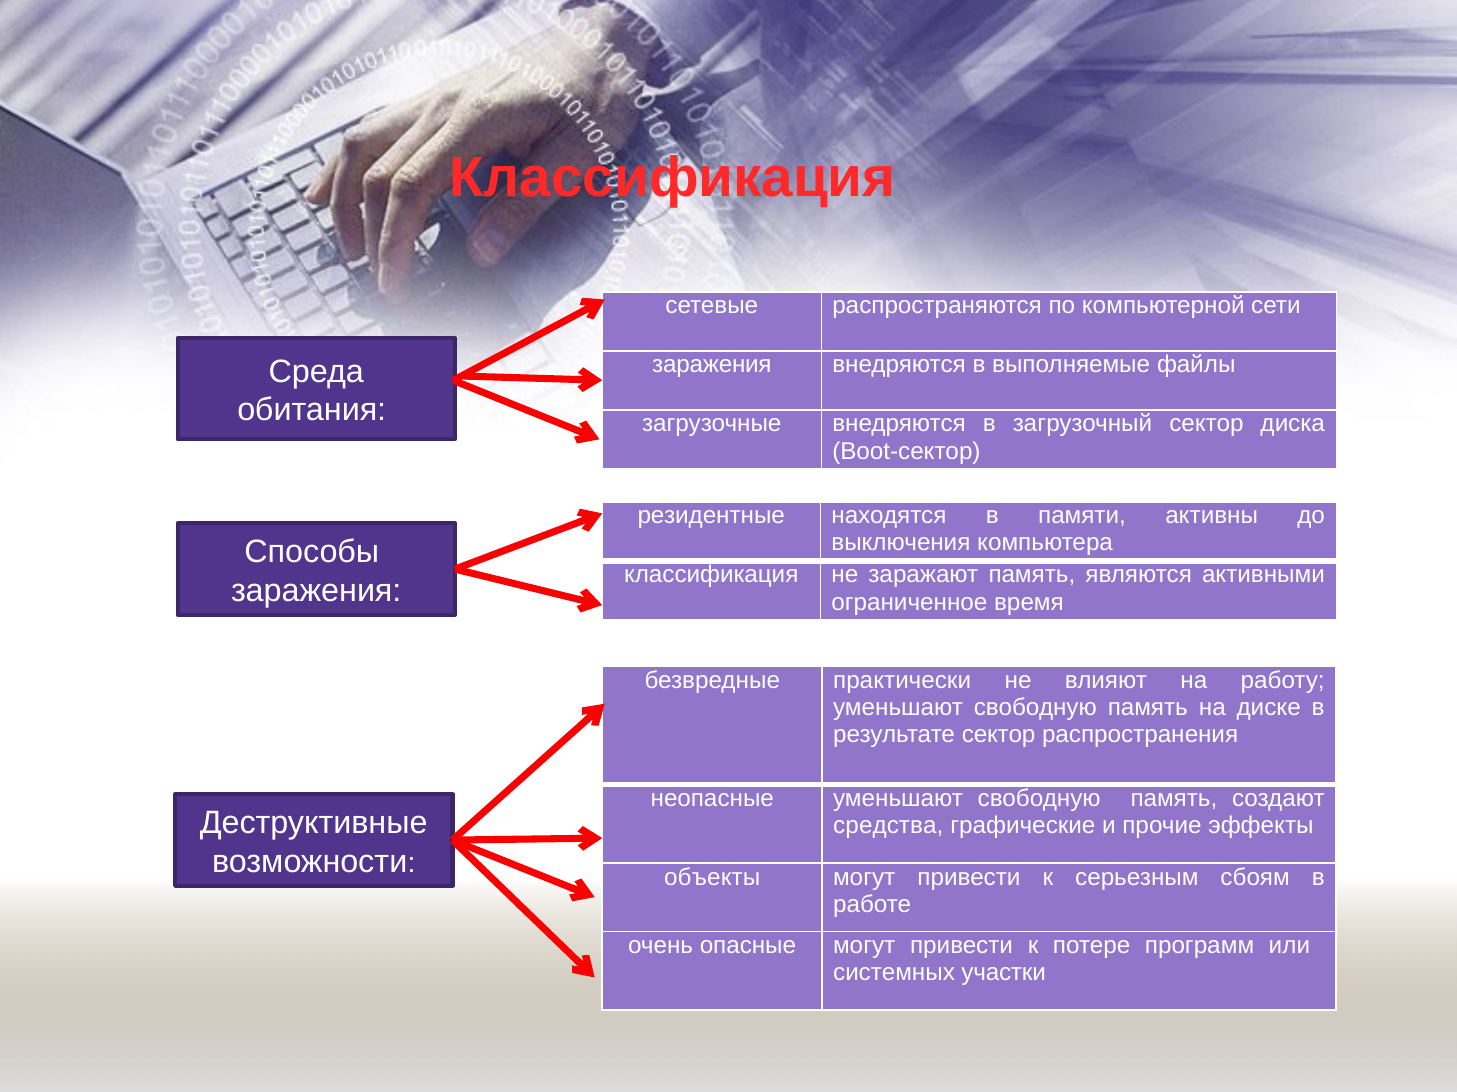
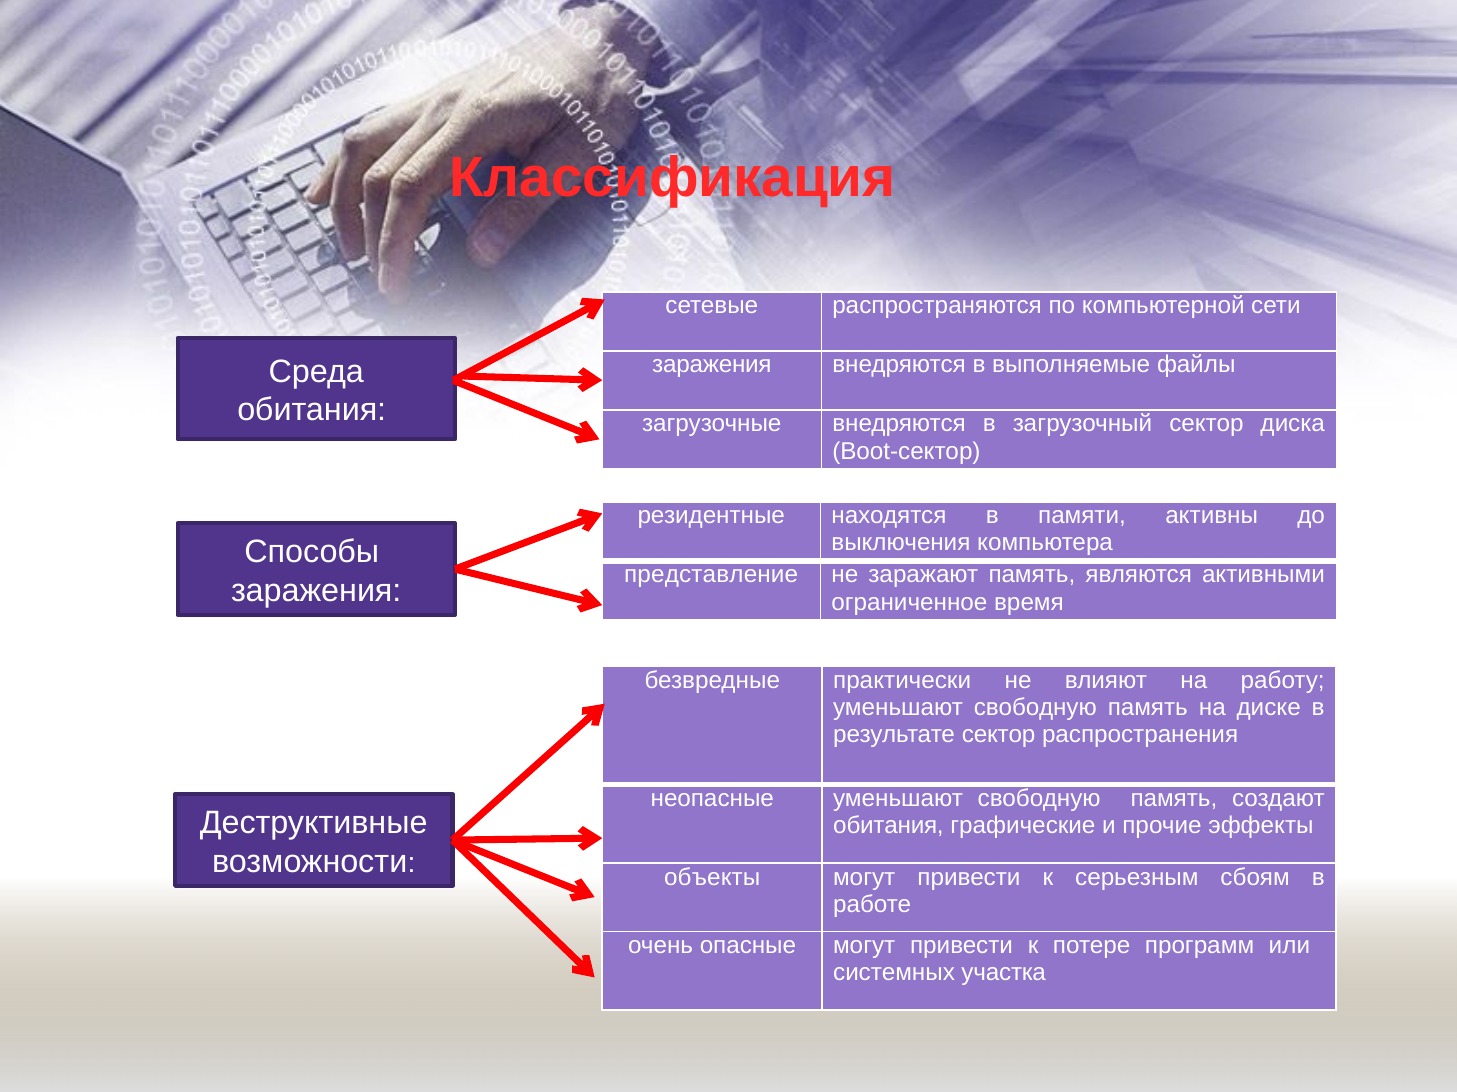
классификация at (711, 575): классификация -> представление
средства at (888, 826): средства -> обитания
участки: участки -> участка
